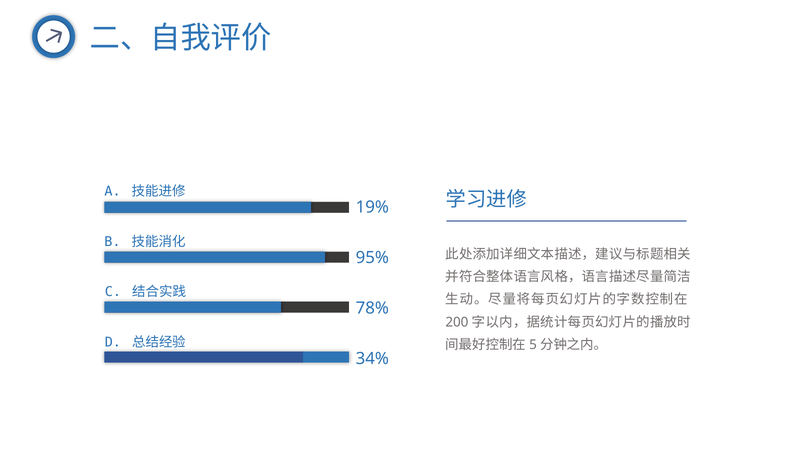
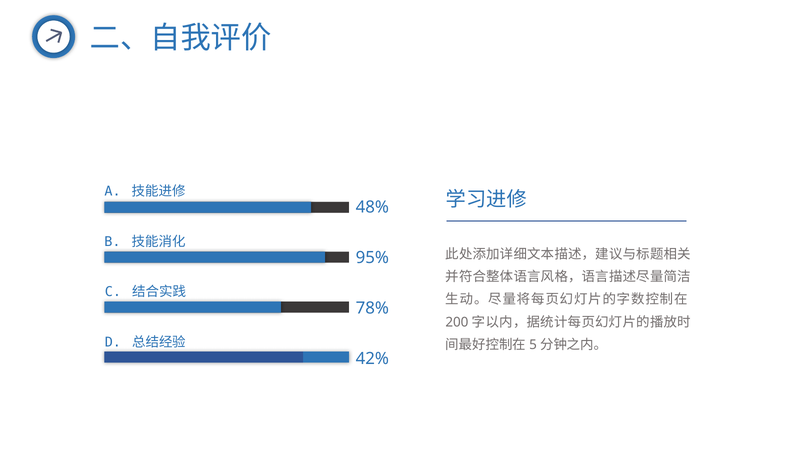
19%: 19% -> 48%
34%: 34% -> 42%
